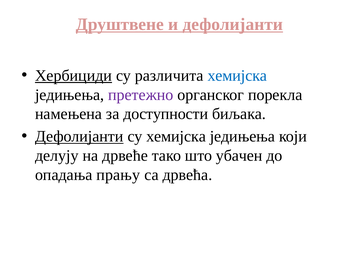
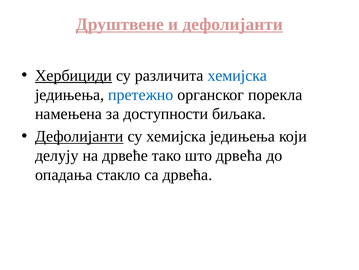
претежно colour: purple -> blue
што убачен: убачен -> дрвећа
прању: прању -> стакло
